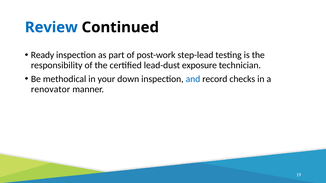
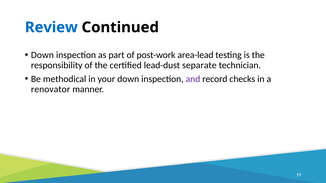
Ready at (42, 55): Ready -> Down
step-lead: step-lead -> area-lead
exposure: exposure -> separate
and colour: blue -> purple
